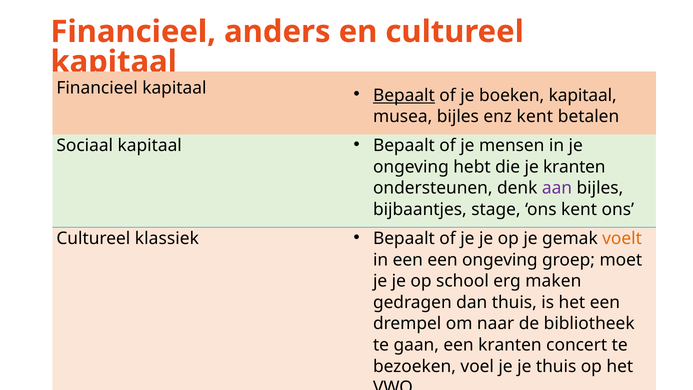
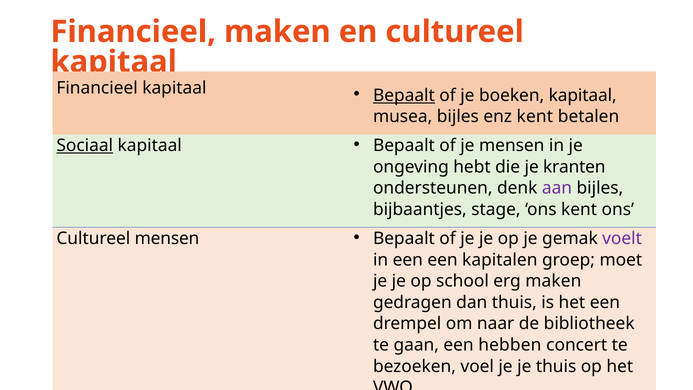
Financieel anders: anders -> maken
Sociaal underline: none -> present
Cultureel klassiek: klassiek -> mensen
voelt colour: orange -> purple
een ongeving: ongeving -> kapitalen
een kranten: kranten -> hebben
